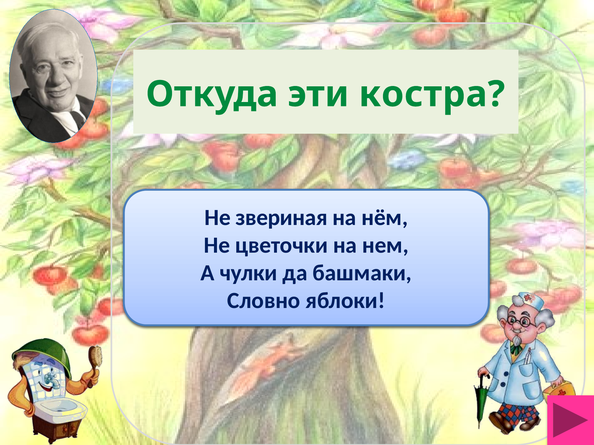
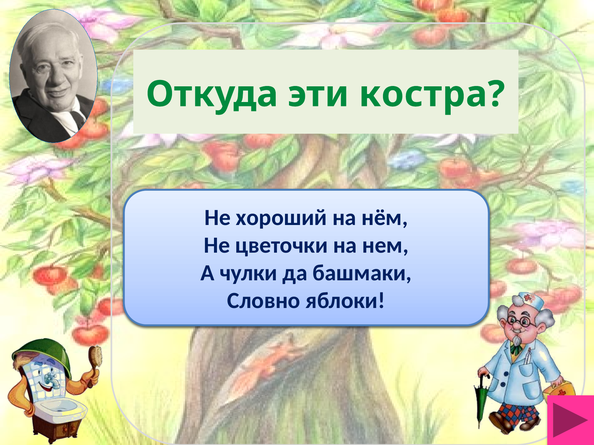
звериная: звериная -> хороший
